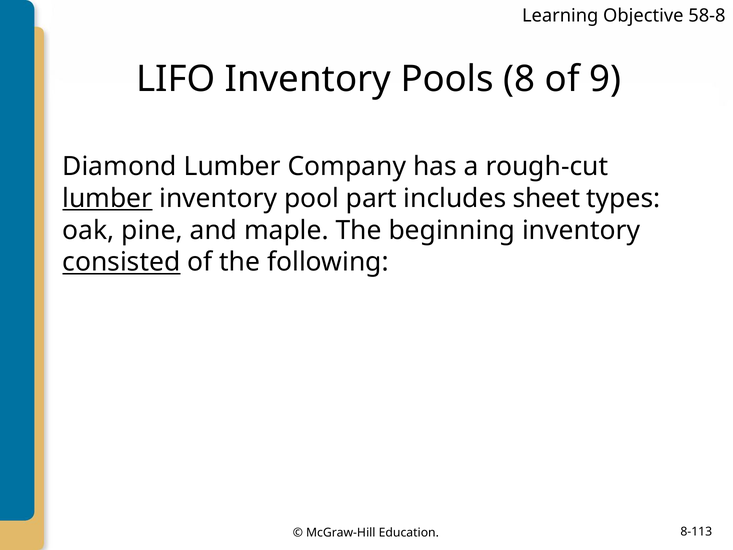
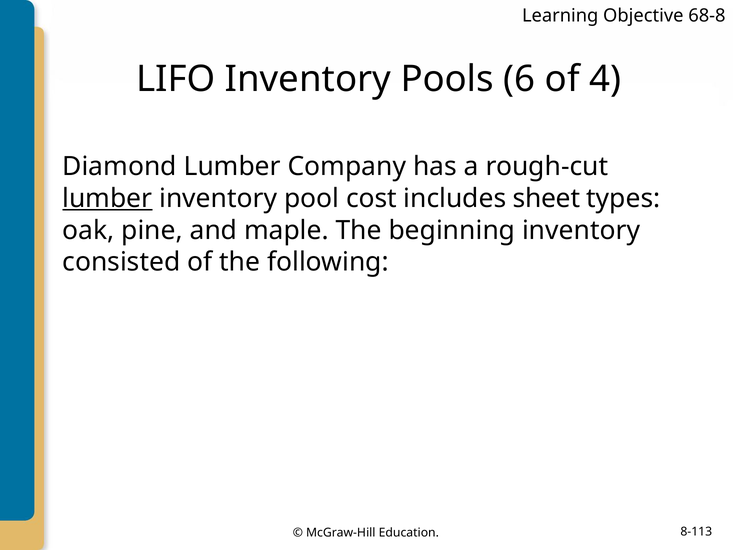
58-8: 58-8 -> 68-8
8: 8 -> 6
9: 9 -> 4
part: part -> cost
consisted underline: present -> none
